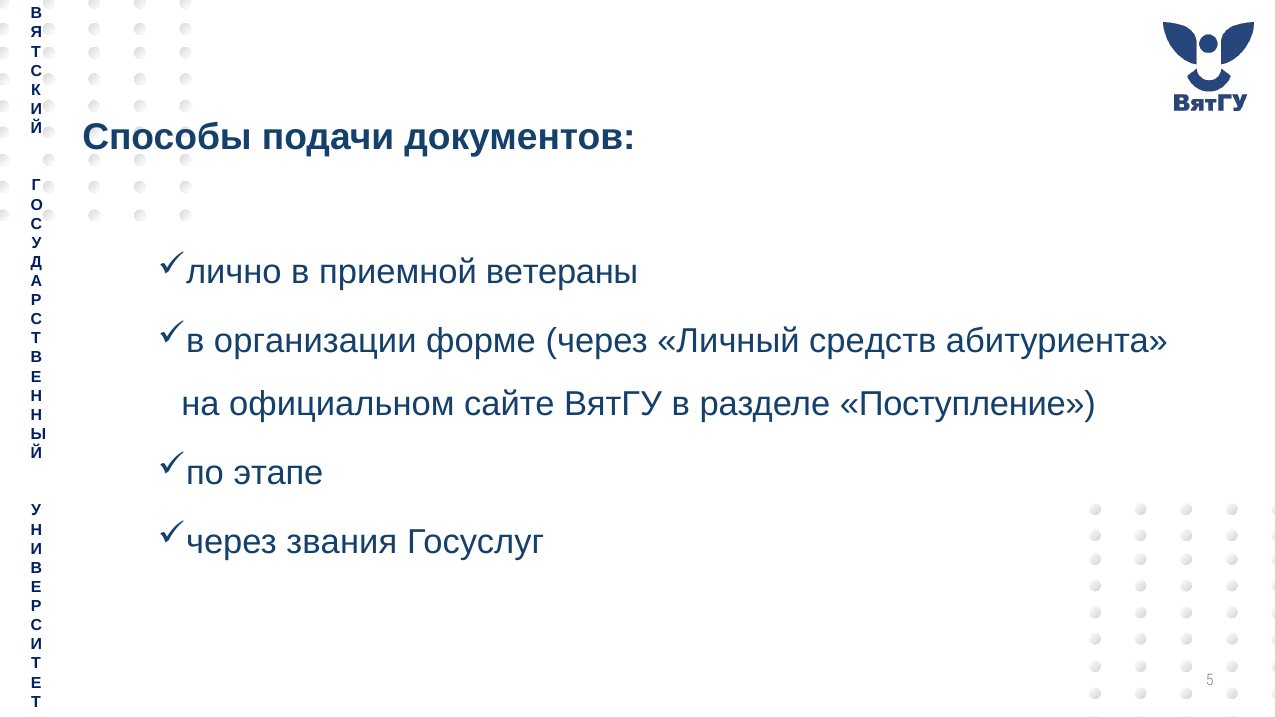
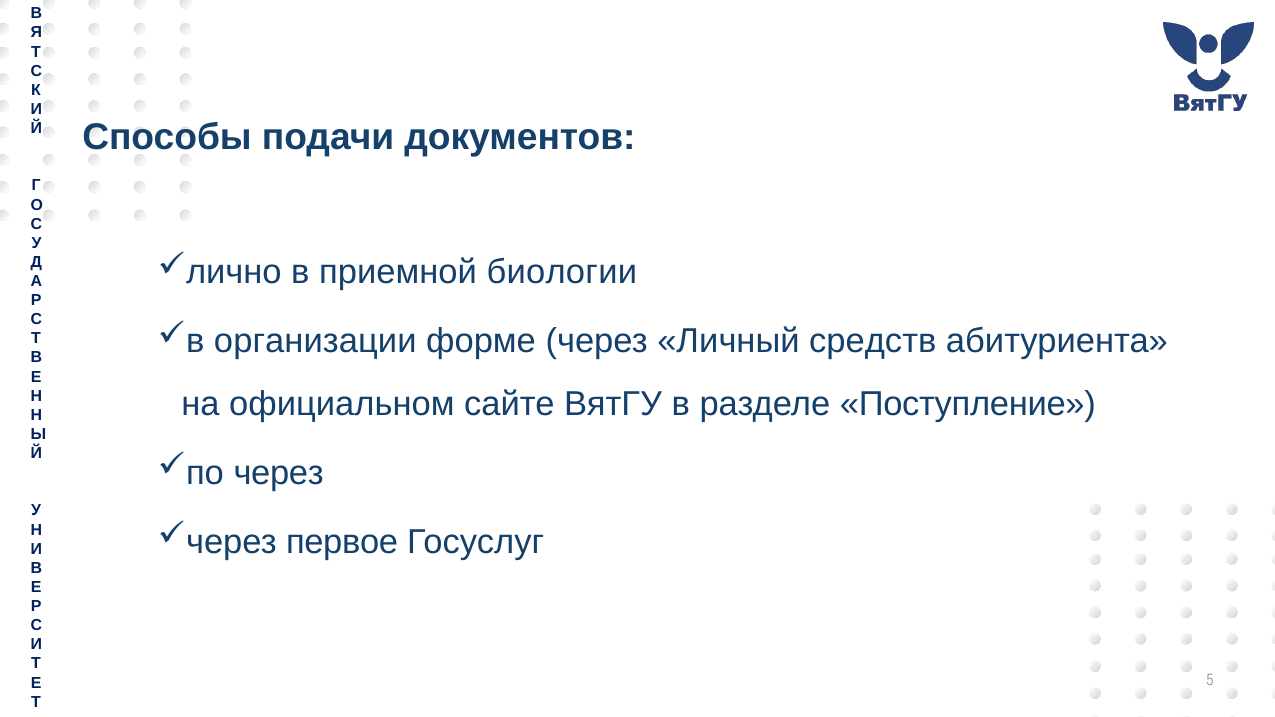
ветераны: ветераны -> биологии
этапе at (278, 473): этапе -> через
звания: звания -> первое
